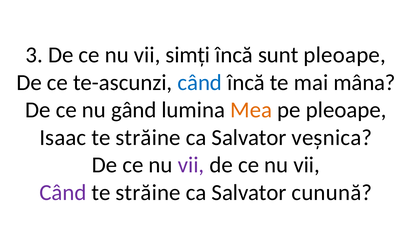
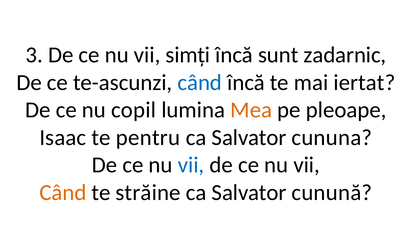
sunt pleoape: pleoape -> zadarnic
mâna: mâna -> iertat
gând: gând -> copil
străine at (148, 137): străine -> pentru
veșnica: veșnica -> cununa
vii at (191, 165) colour: purple -> blue
Când at (63, 192) colour: purple -> orange
